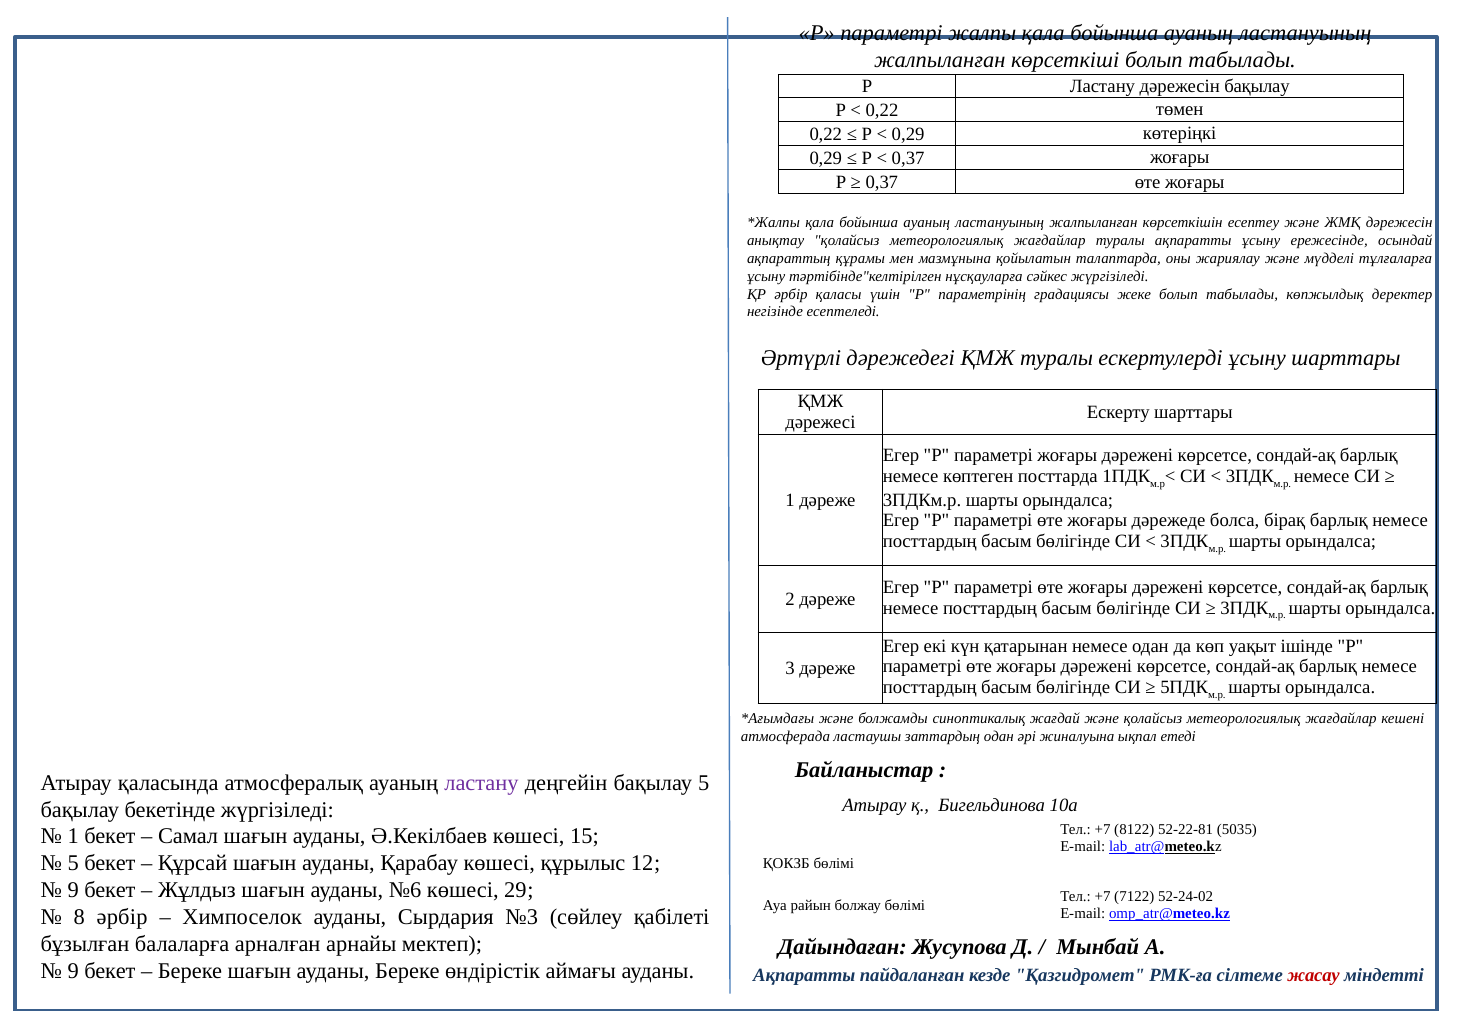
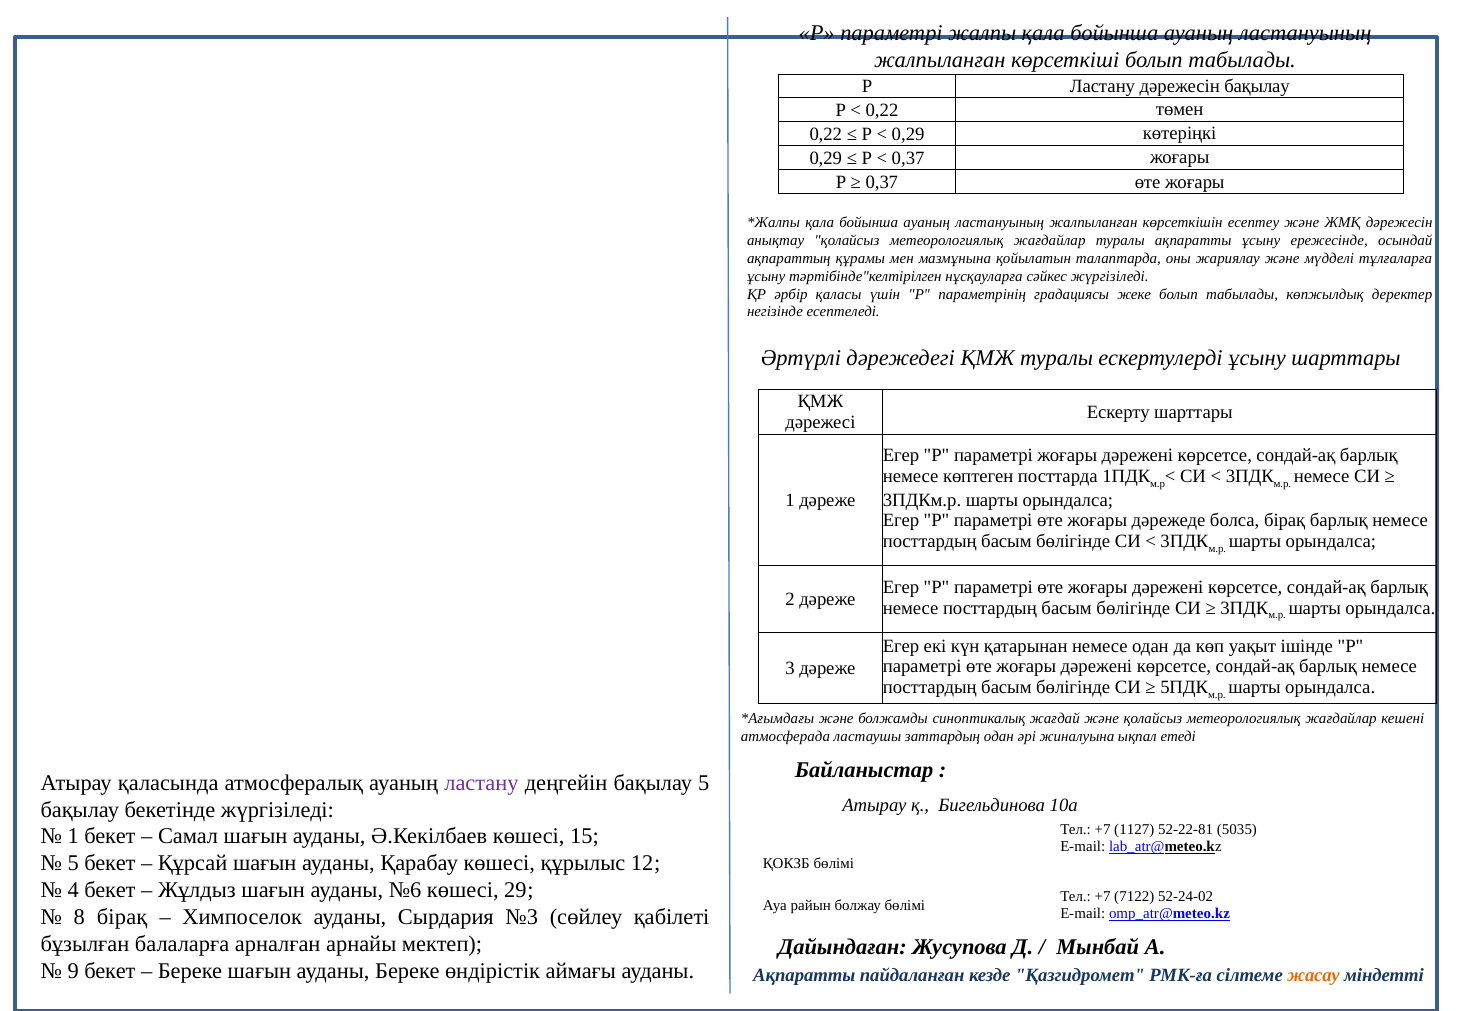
8122: 8122 -> 1127
9 at (73, 890): 9 -> 4
8 әрбір: әрбір -> бірақ
жасау colour: red -> orange
